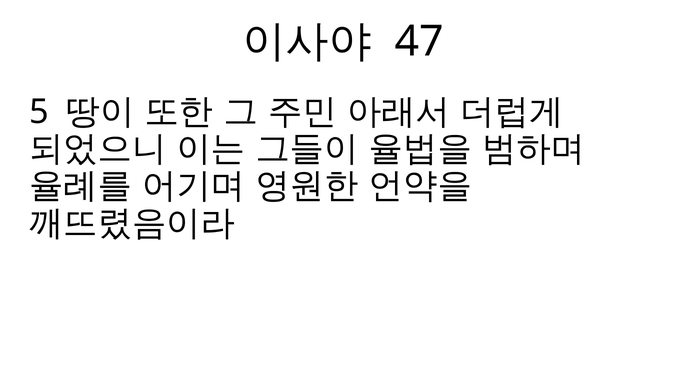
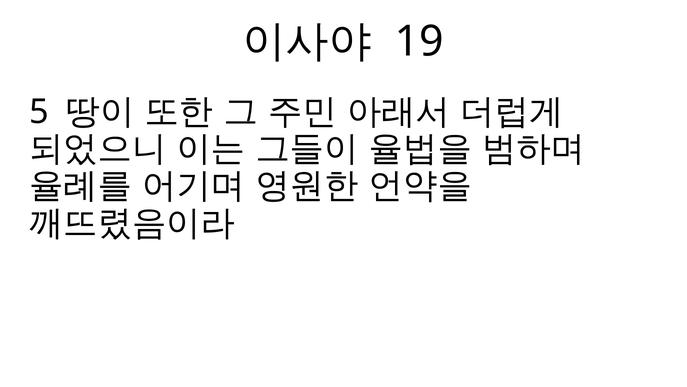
47: 47 -> 19
